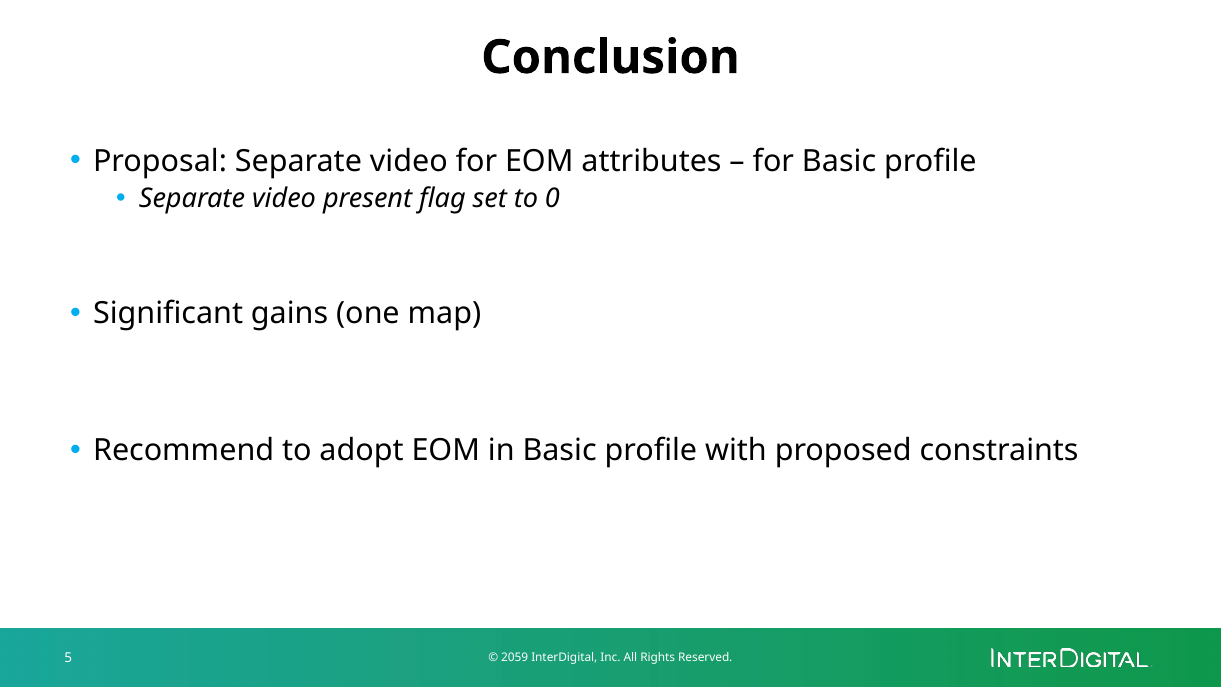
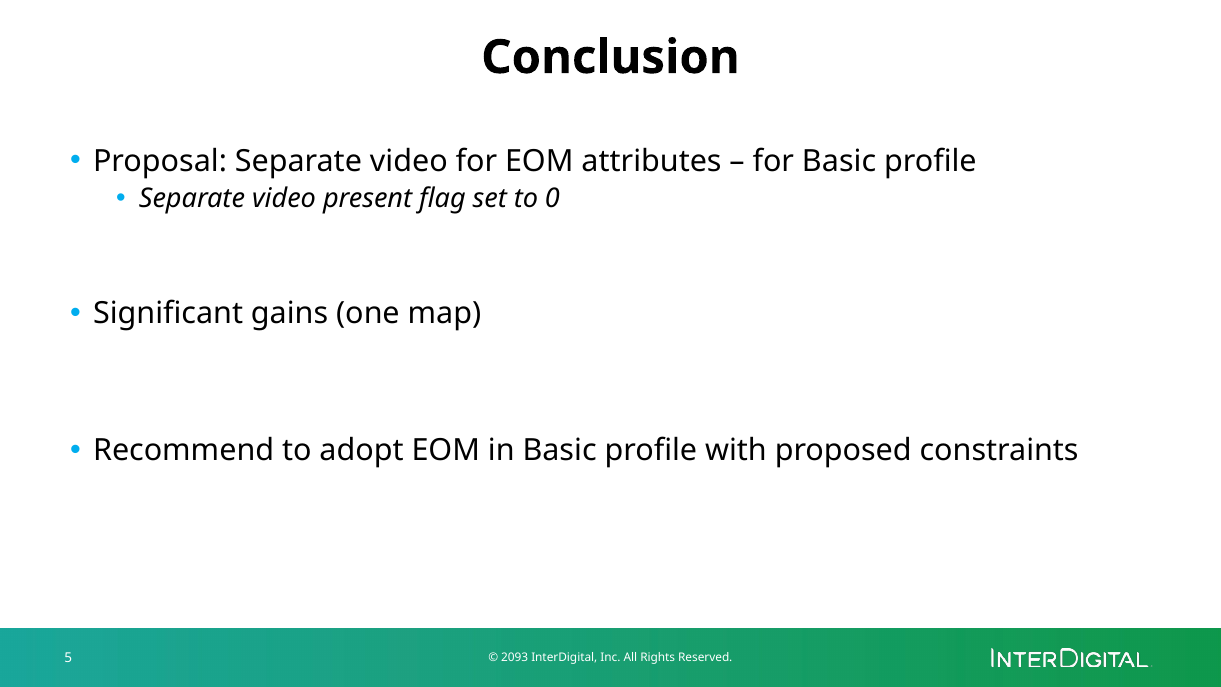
2059: 2059 -> 2093
